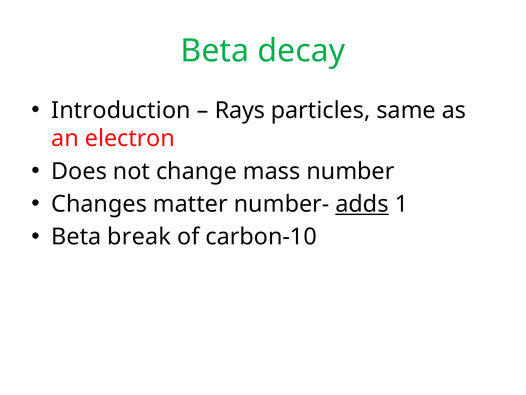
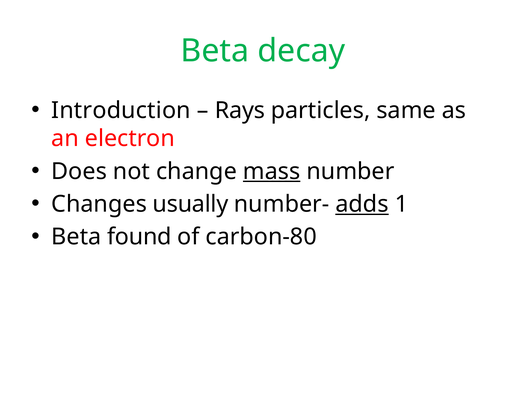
mass underline: none -> present
matter: matter -> usually
break: break -> found
carbon-10: carbon-10 -> carbon-80
